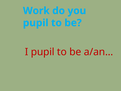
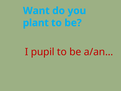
Work: Work -> Want
pupil at (36, 23): pupil -> plant
